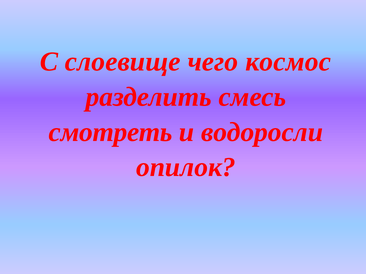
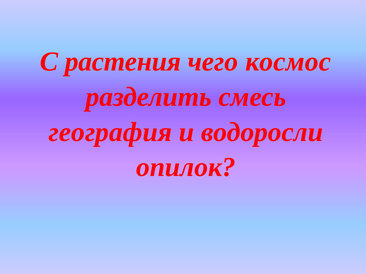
слоевище: слоевище -> растения
смотреть: смотреть -> география
